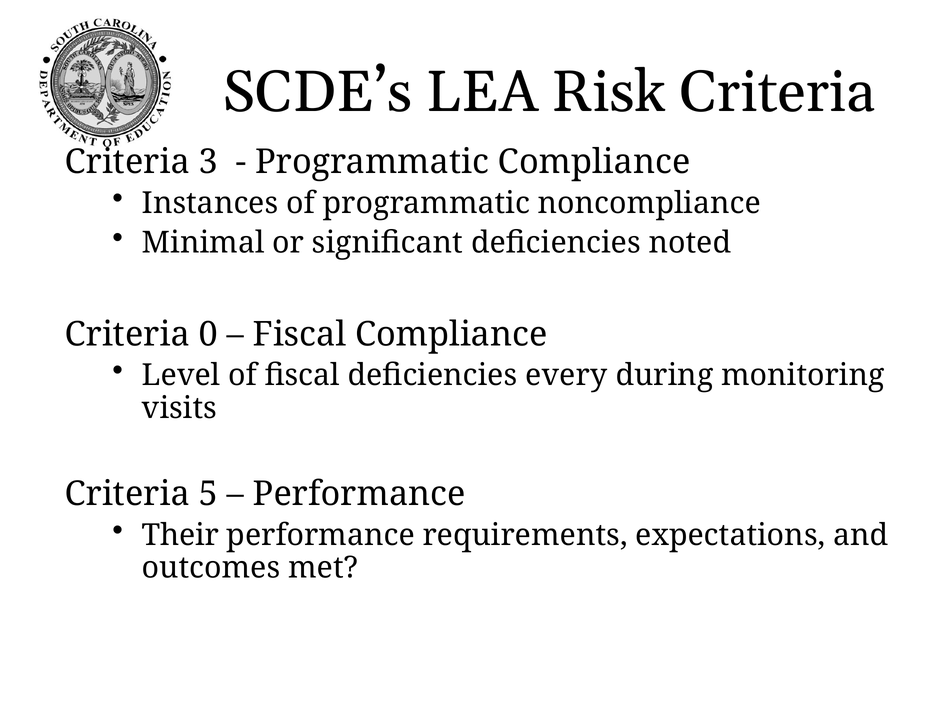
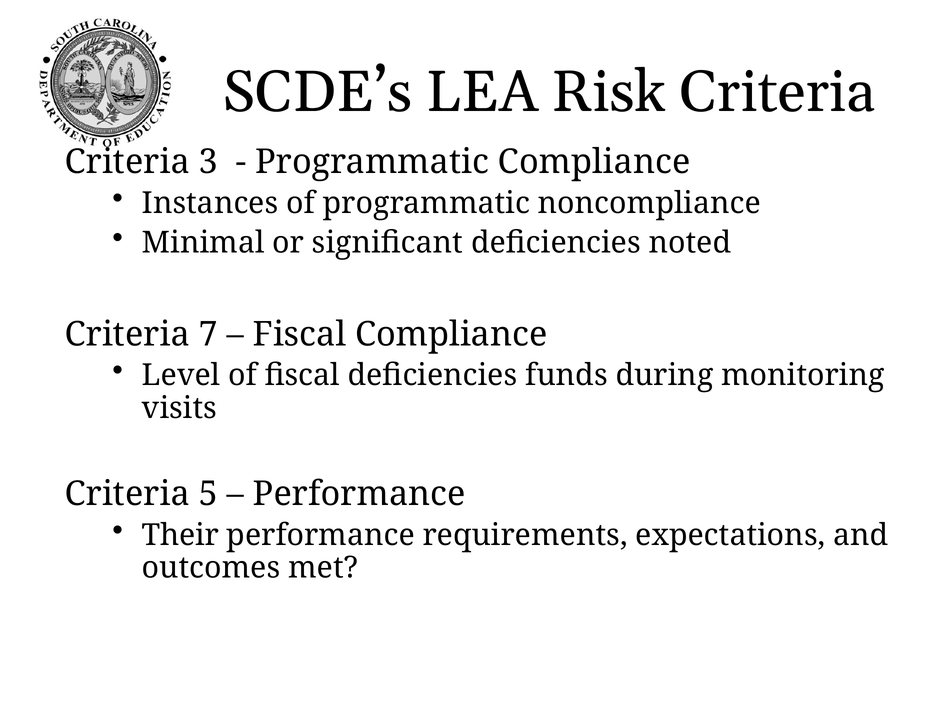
0: 0 -> 7
every: every -> funds
